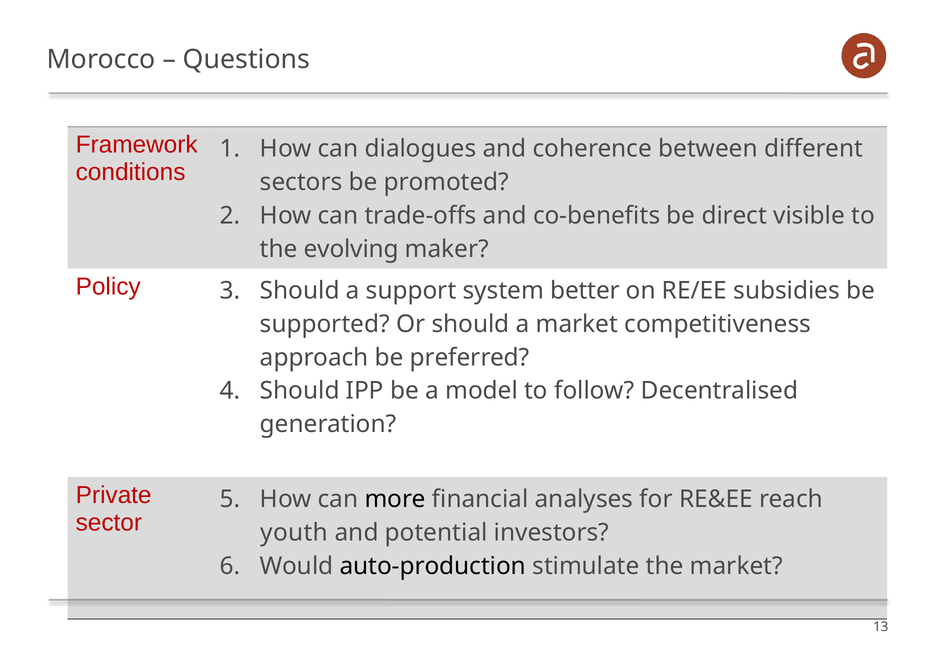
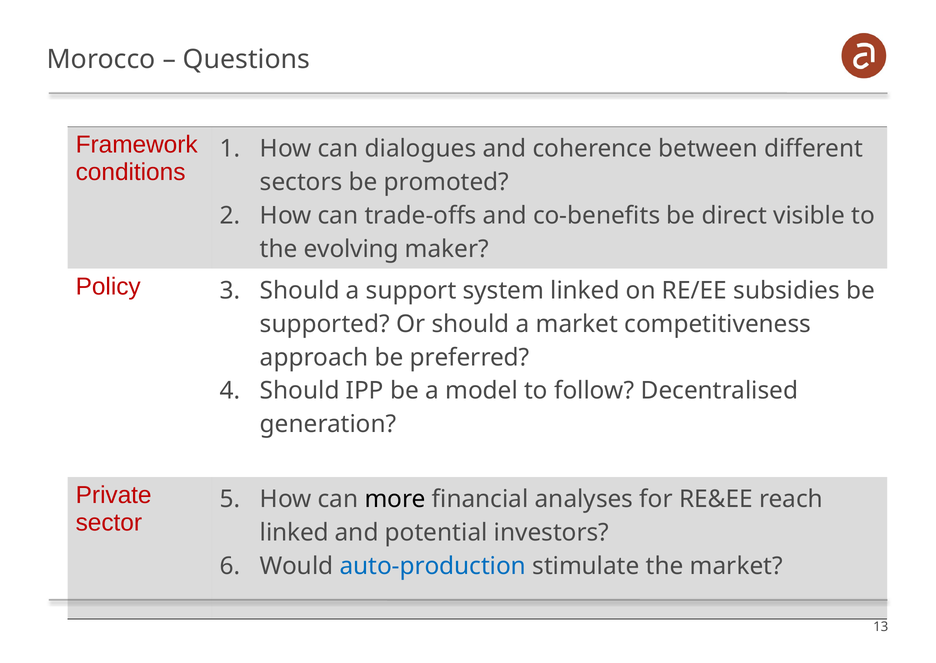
system better: better -> linked
youth at (294, 532): youth -> linked
auto-production colour: black -> blue
